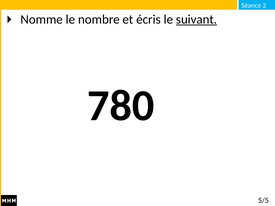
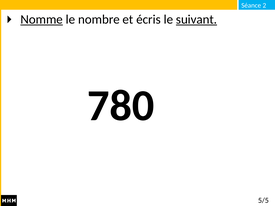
Nomme underline: none -> present
